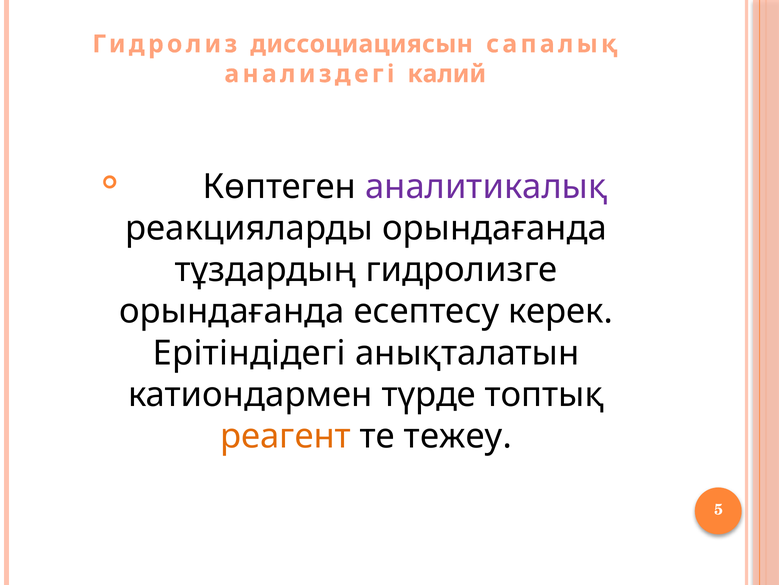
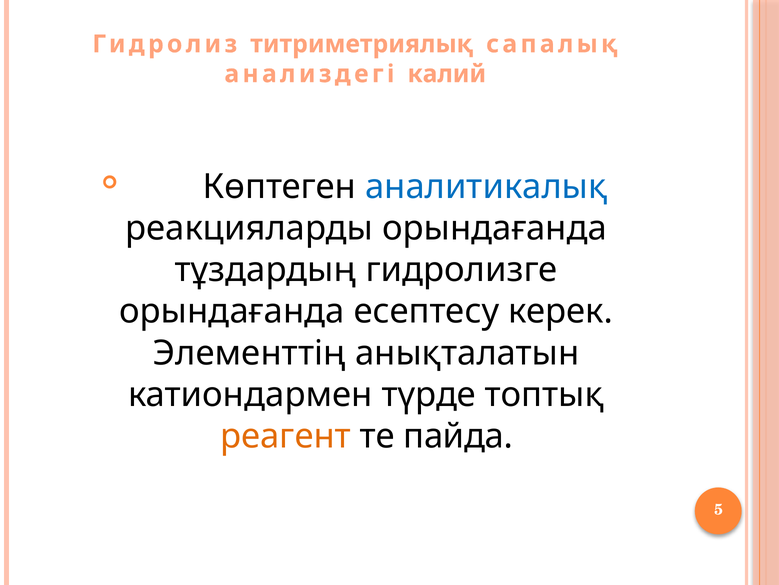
диссоциациясын: диссоциациясын -> титриметриялық
аналитикалық colour: purple -> blue
Ерітіндідегі: Ерітіндідегі -> Элементтiң
тежеу: тежеу -> пайда
